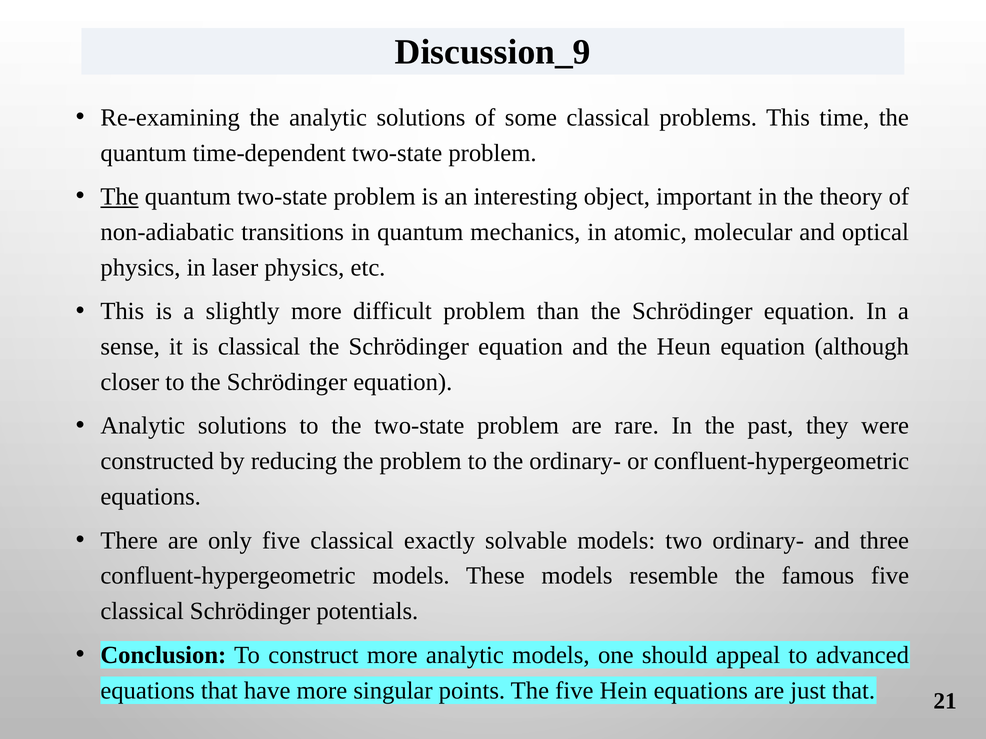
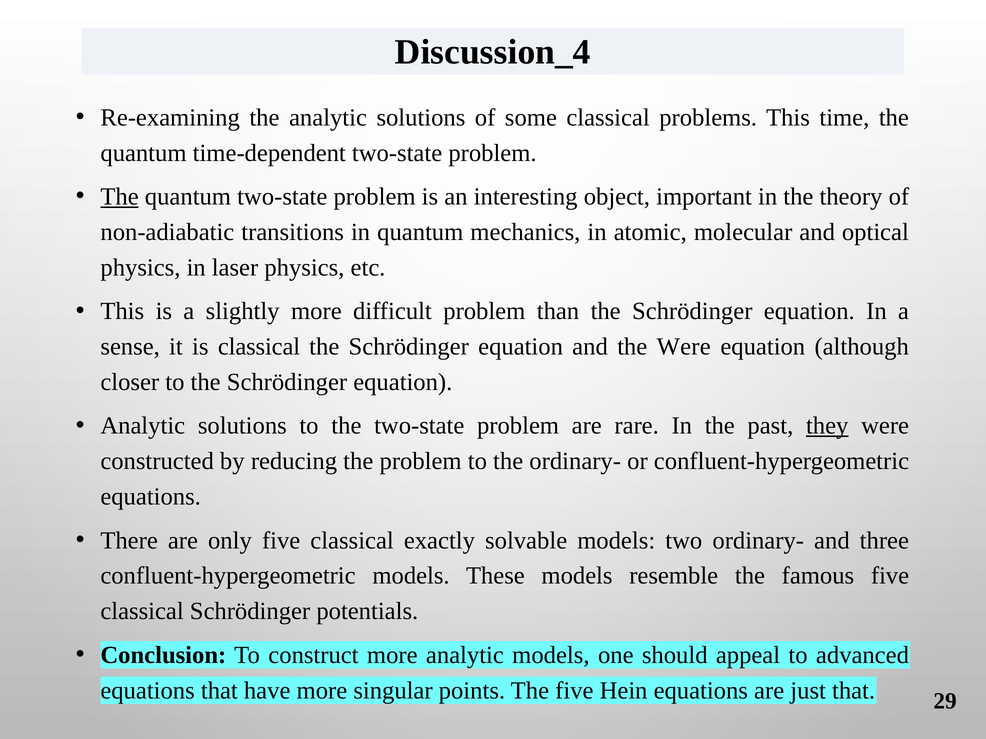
Discussion_9: Discussion_9 -> Discussion_4
the Heun: Heun -> Were
they underline: none -> present
21: 21 -> 29
